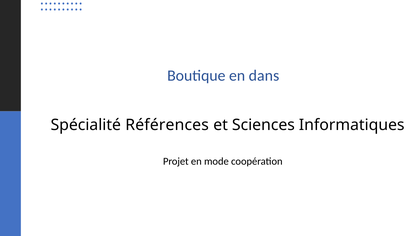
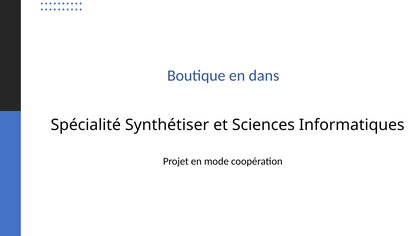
Références: Références -> Synthétiser
